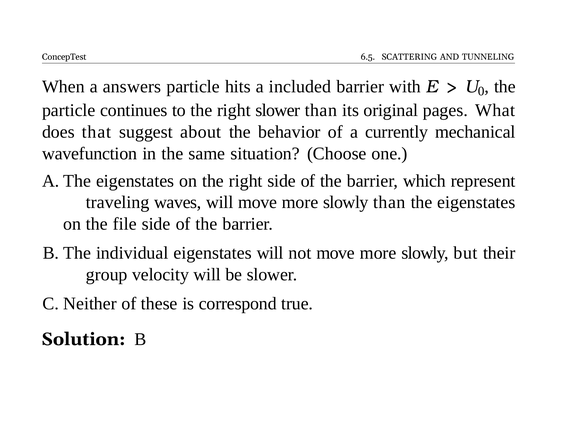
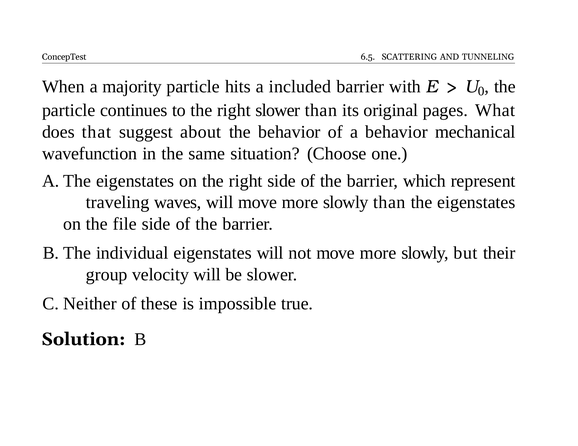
answers: answers -> majority
a currently: currently -> behavior
correspond: correspond -> impossible
